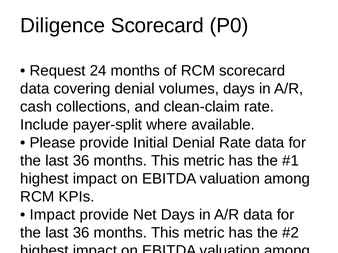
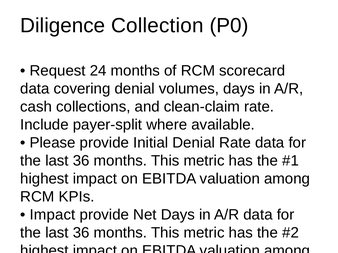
Diligence Scorecard: Scorecard -> Collection
